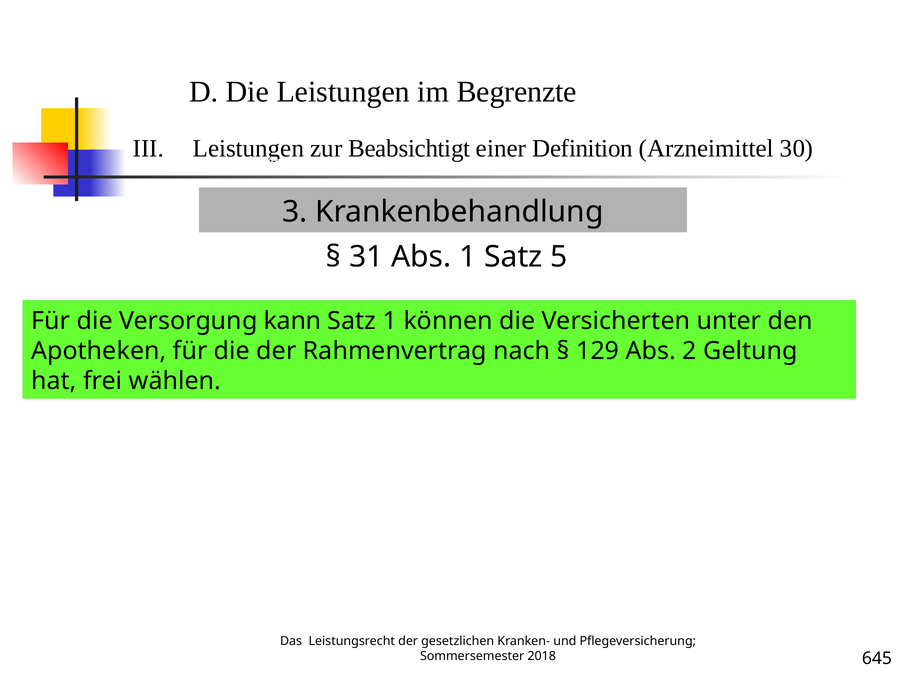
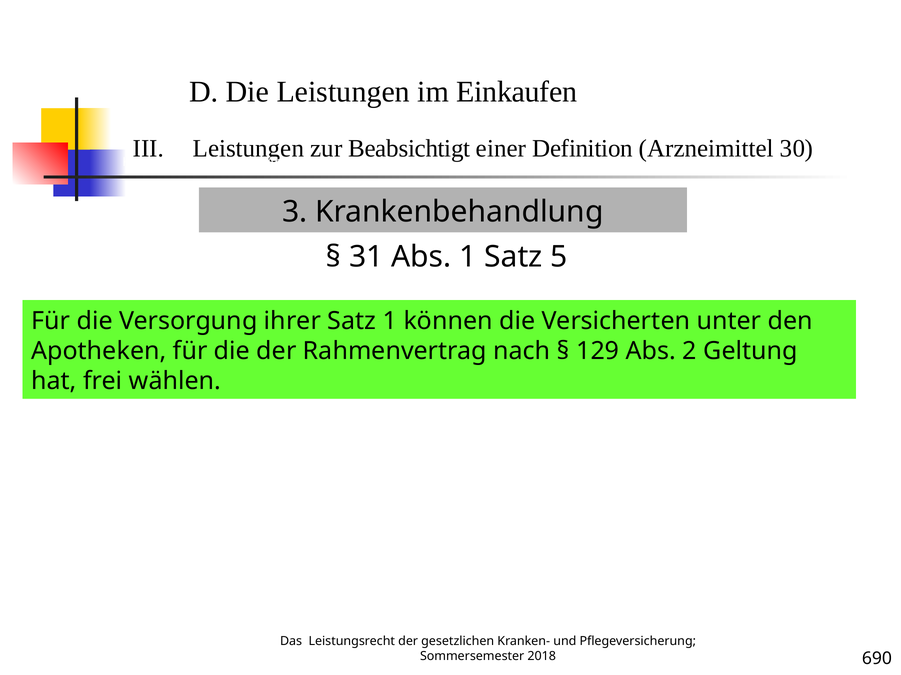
Begrenzte: Begrenzte -> Einkaufen
kann: kann -> ihrer
645: 645 -> 690
